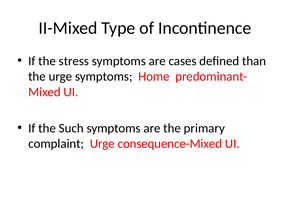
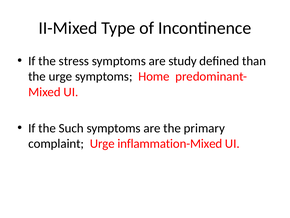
cases: cases -> study
consequence-Mixed: consequence-Mixed -> inflammation-Mixed
